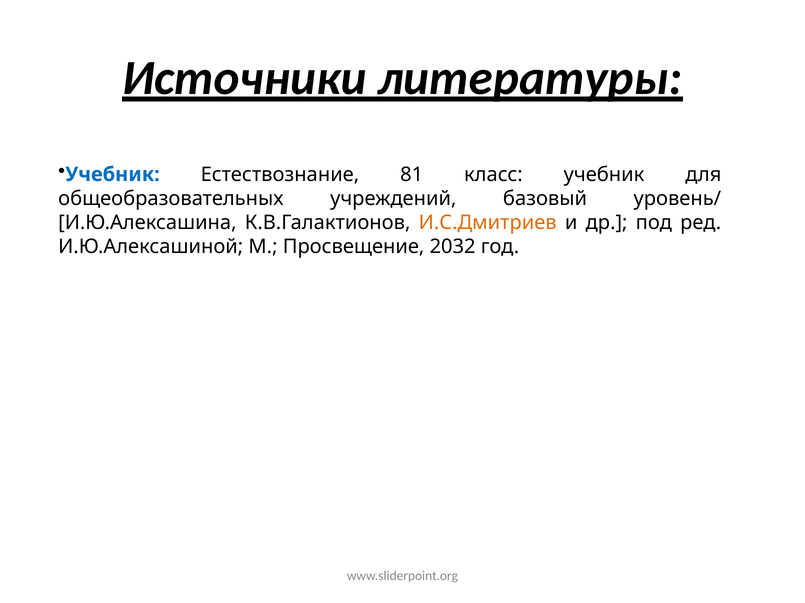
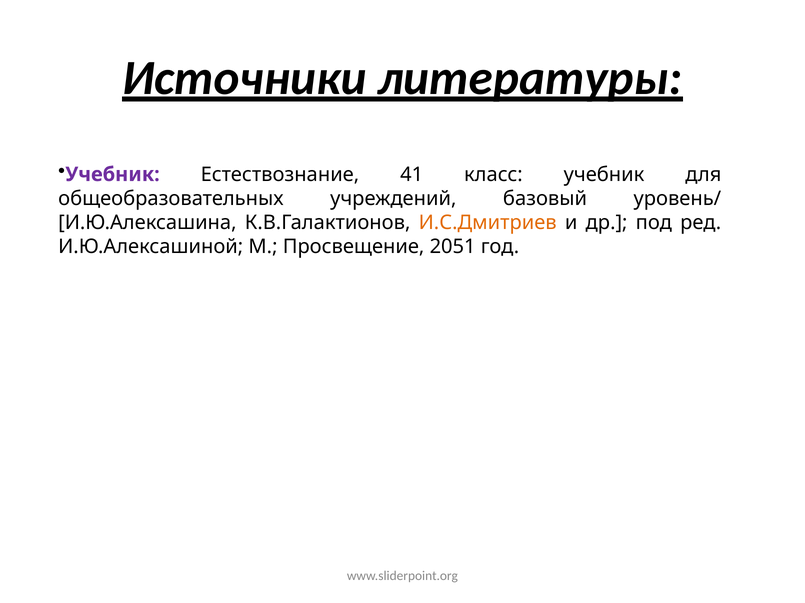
Учебник at (113, 175) colour: blue -> purple
81: 81 -> 41
2032: 2032 -> 2051
